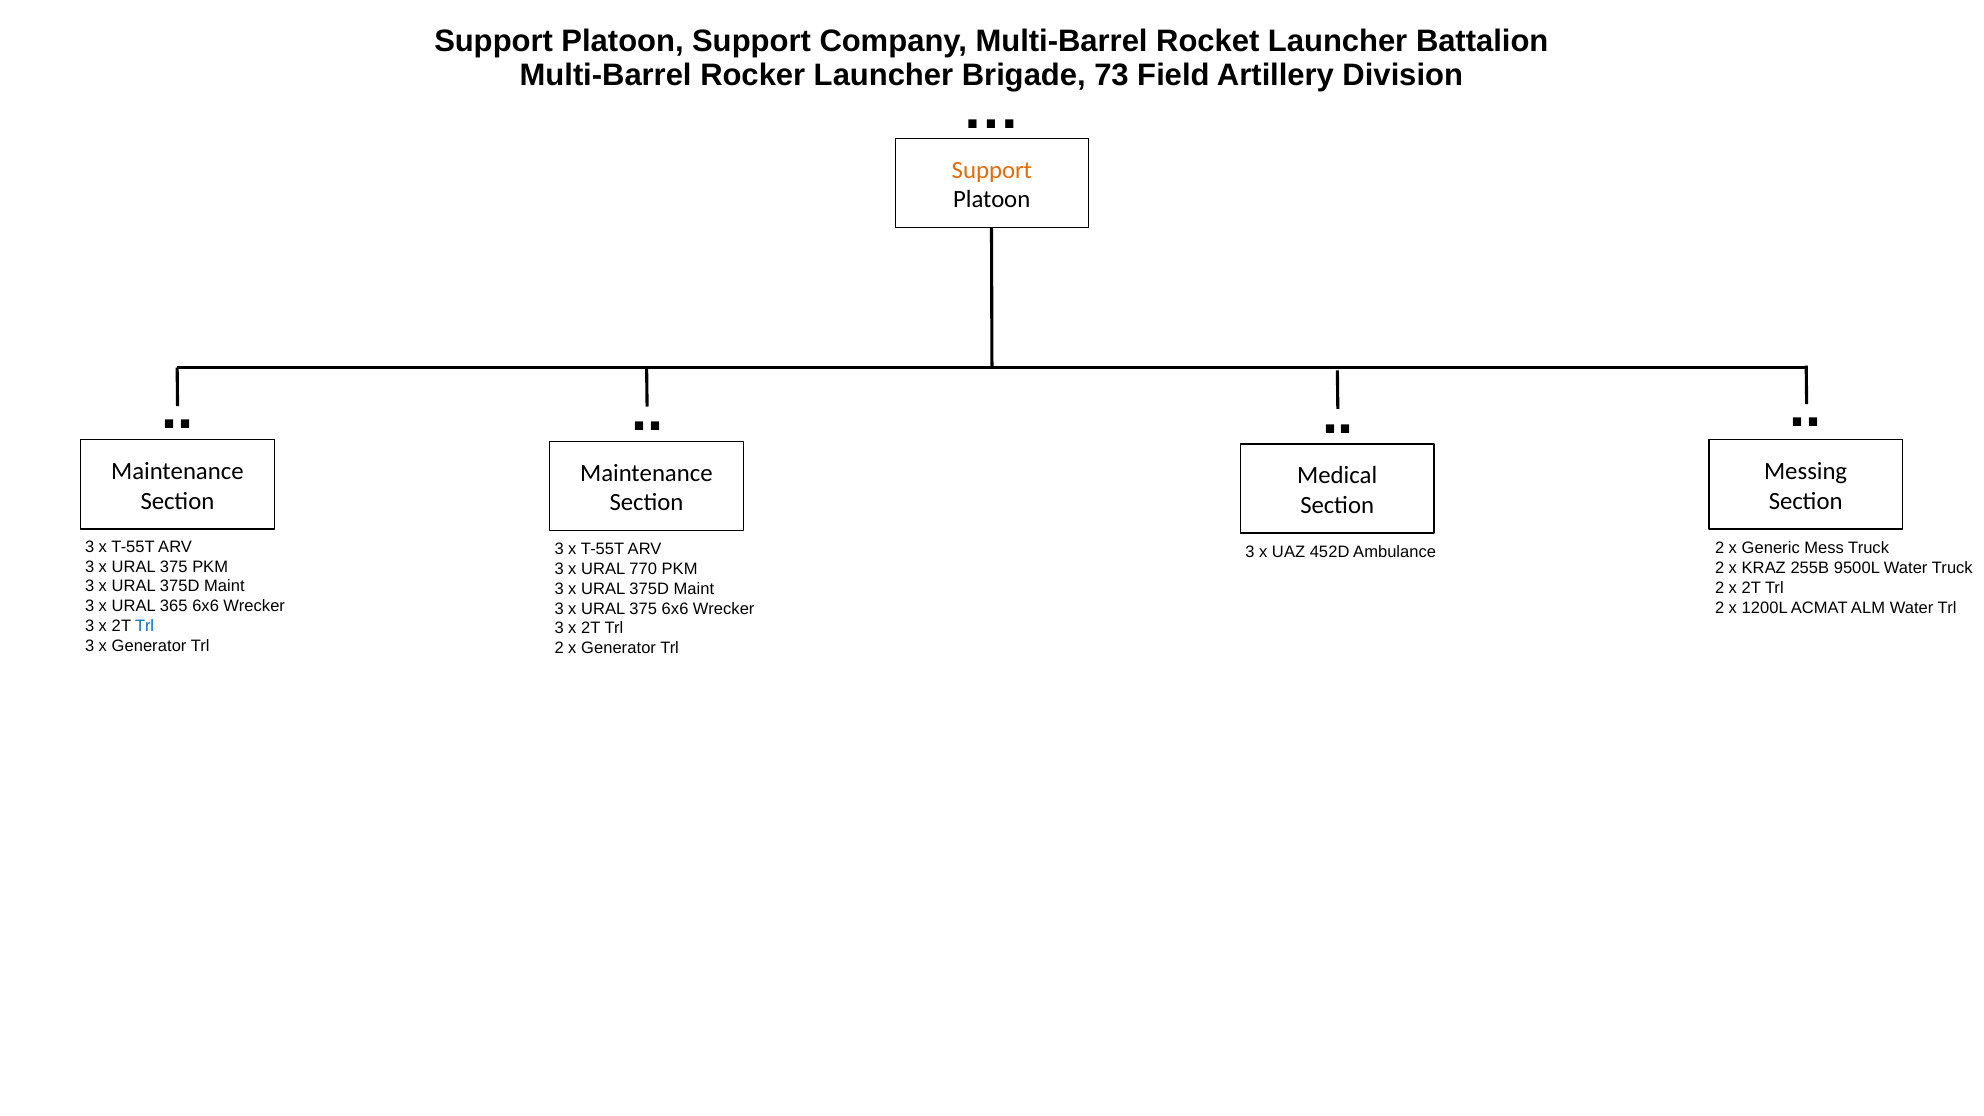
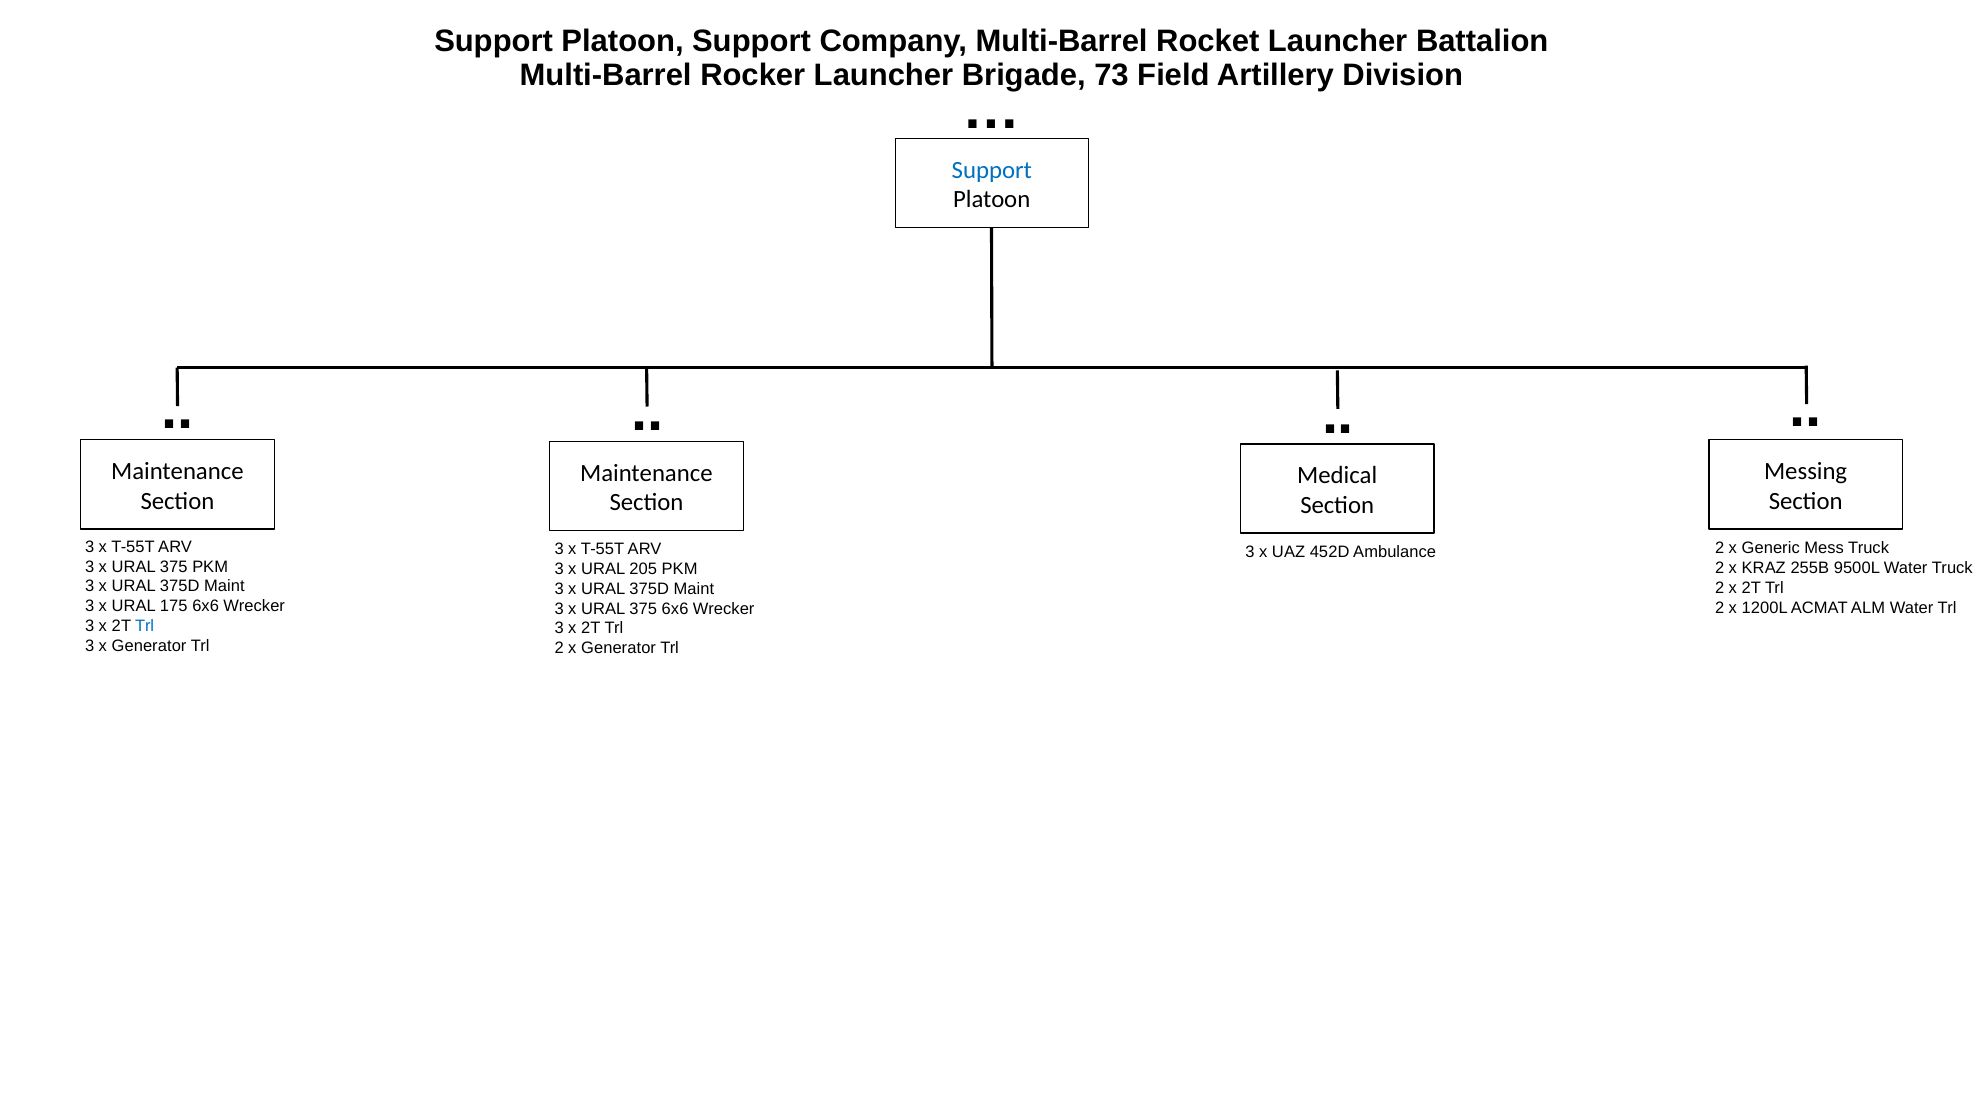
Support at (992, 170) colour: orange -> blue
770: 770 -> 205
365: 365 -> 175
